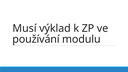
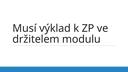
používání: používání -> držitelem
